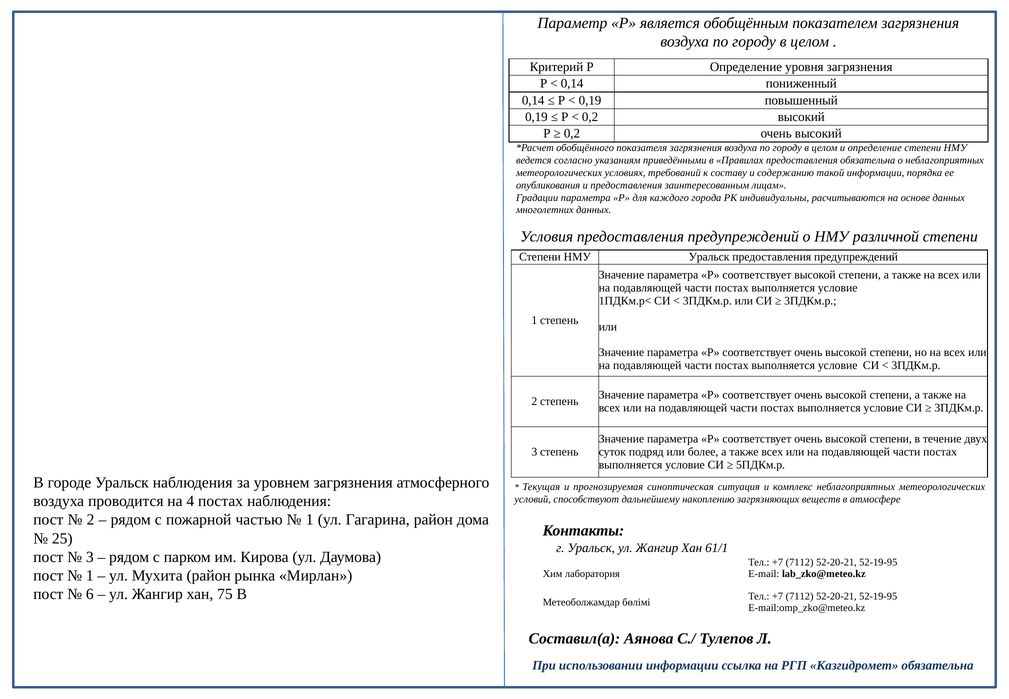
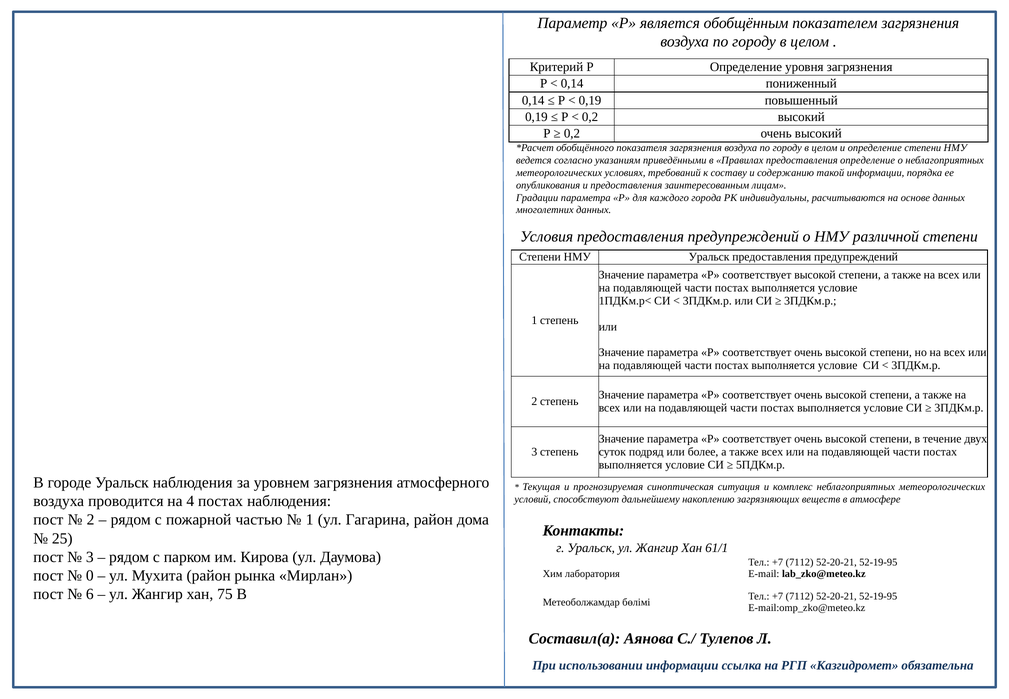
предоставления обязательна: обязательна -> определение
1 at (90, 575): 1 -> 0
